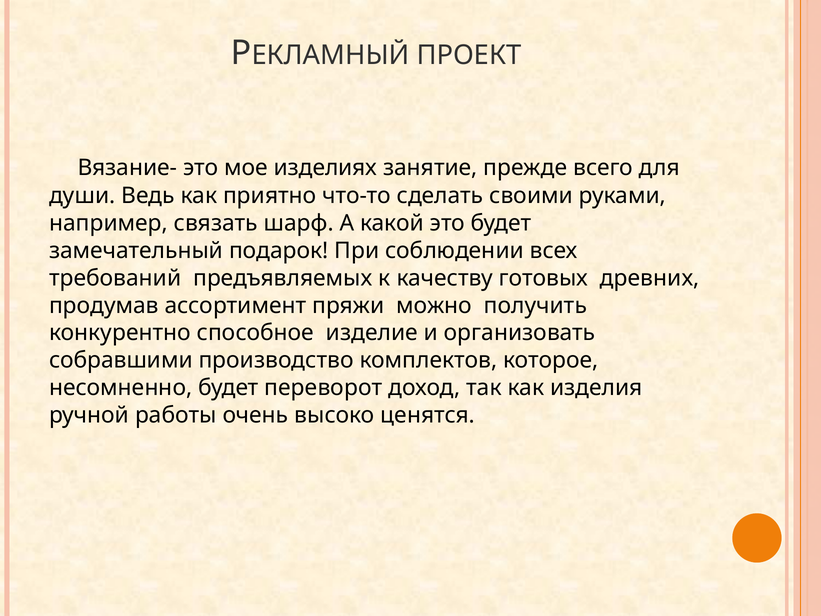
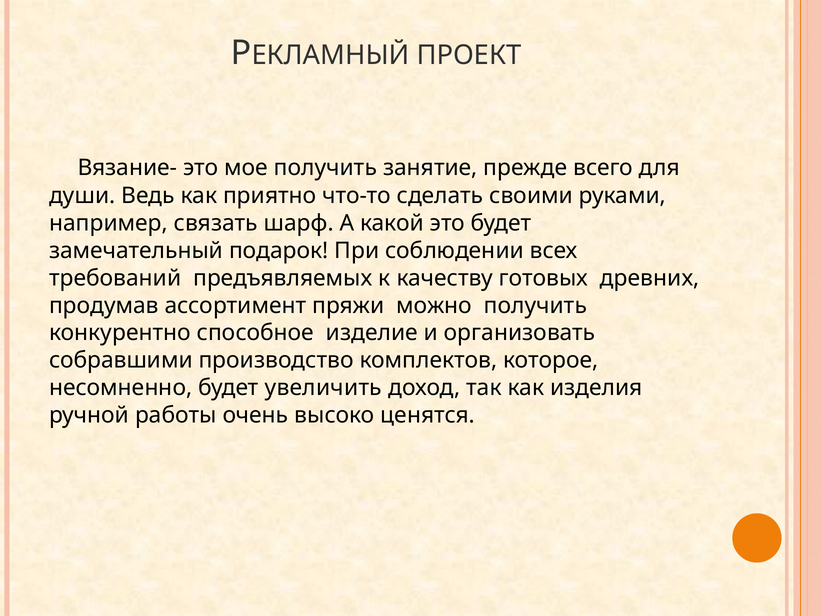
мое изделиях: изделиях -> получить
переворот: переворот -> увеличить
